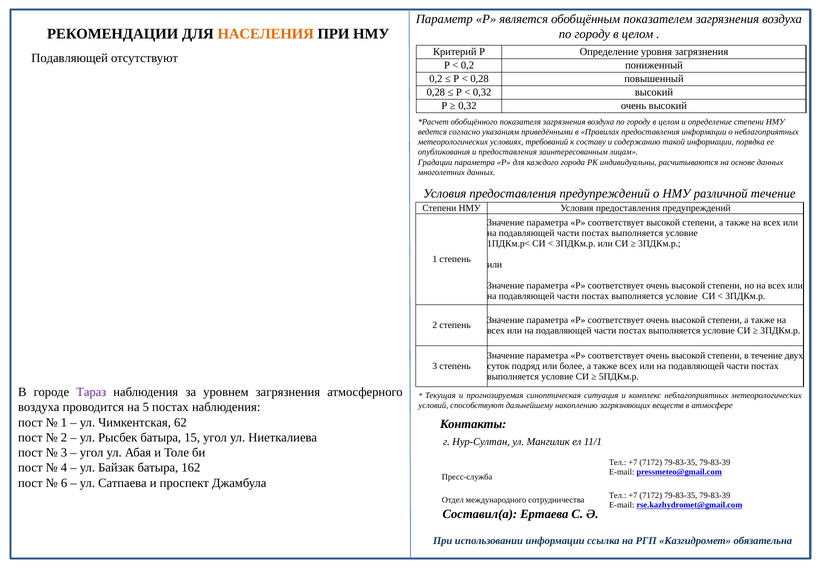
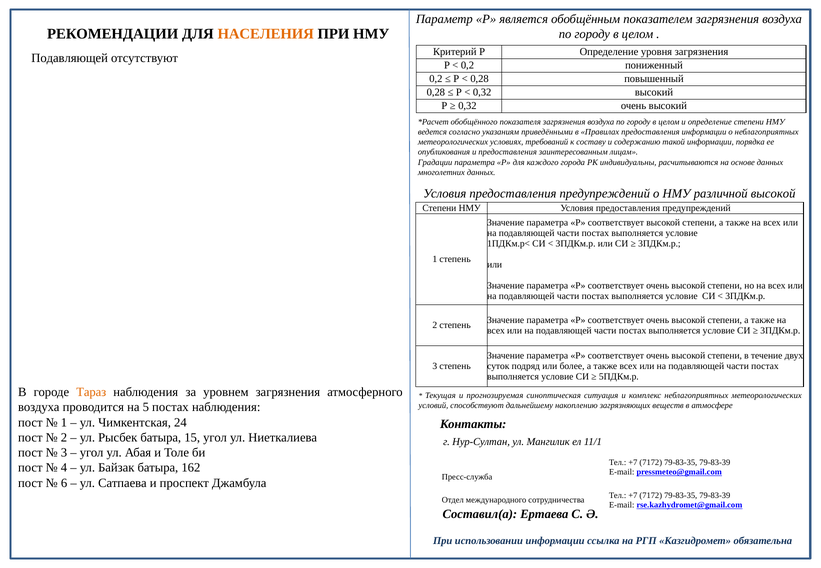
различной течение: течение -> высокой
Тараз colour: purple -> orange
62: 62 -> 24
